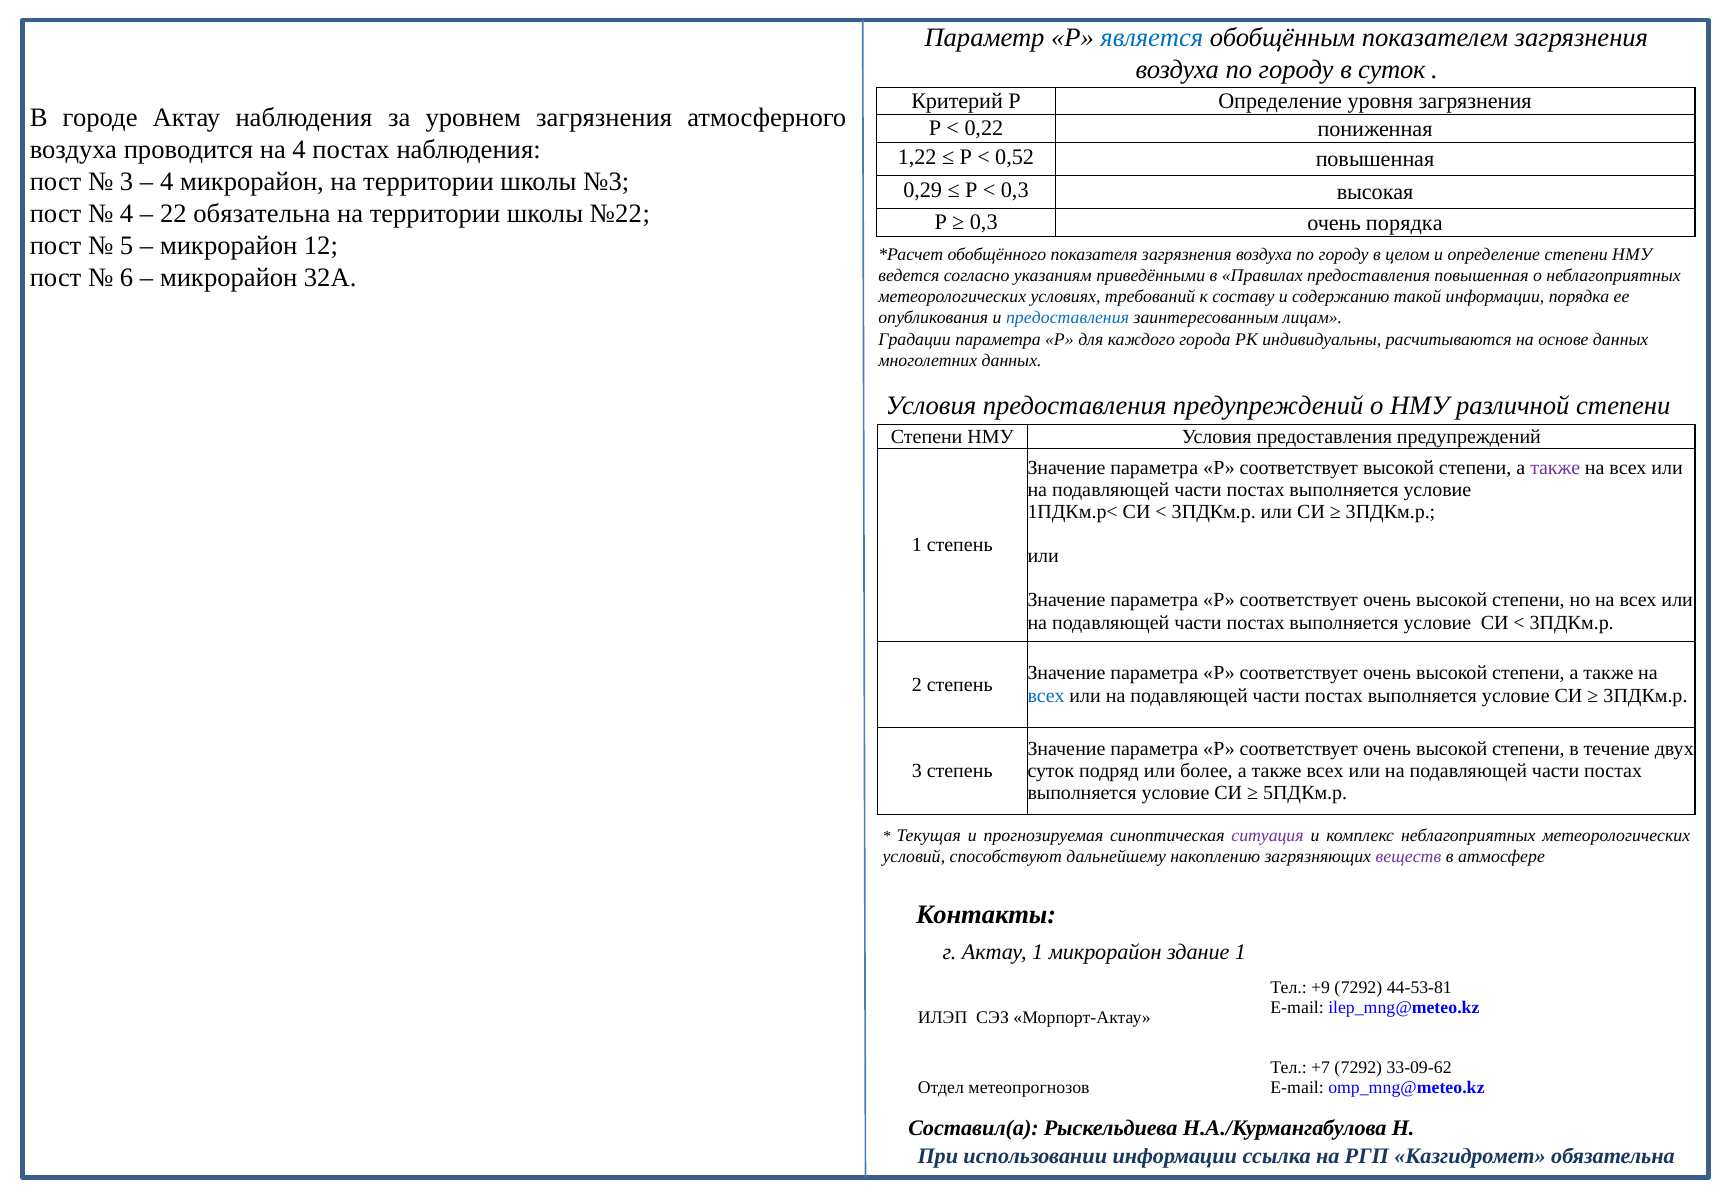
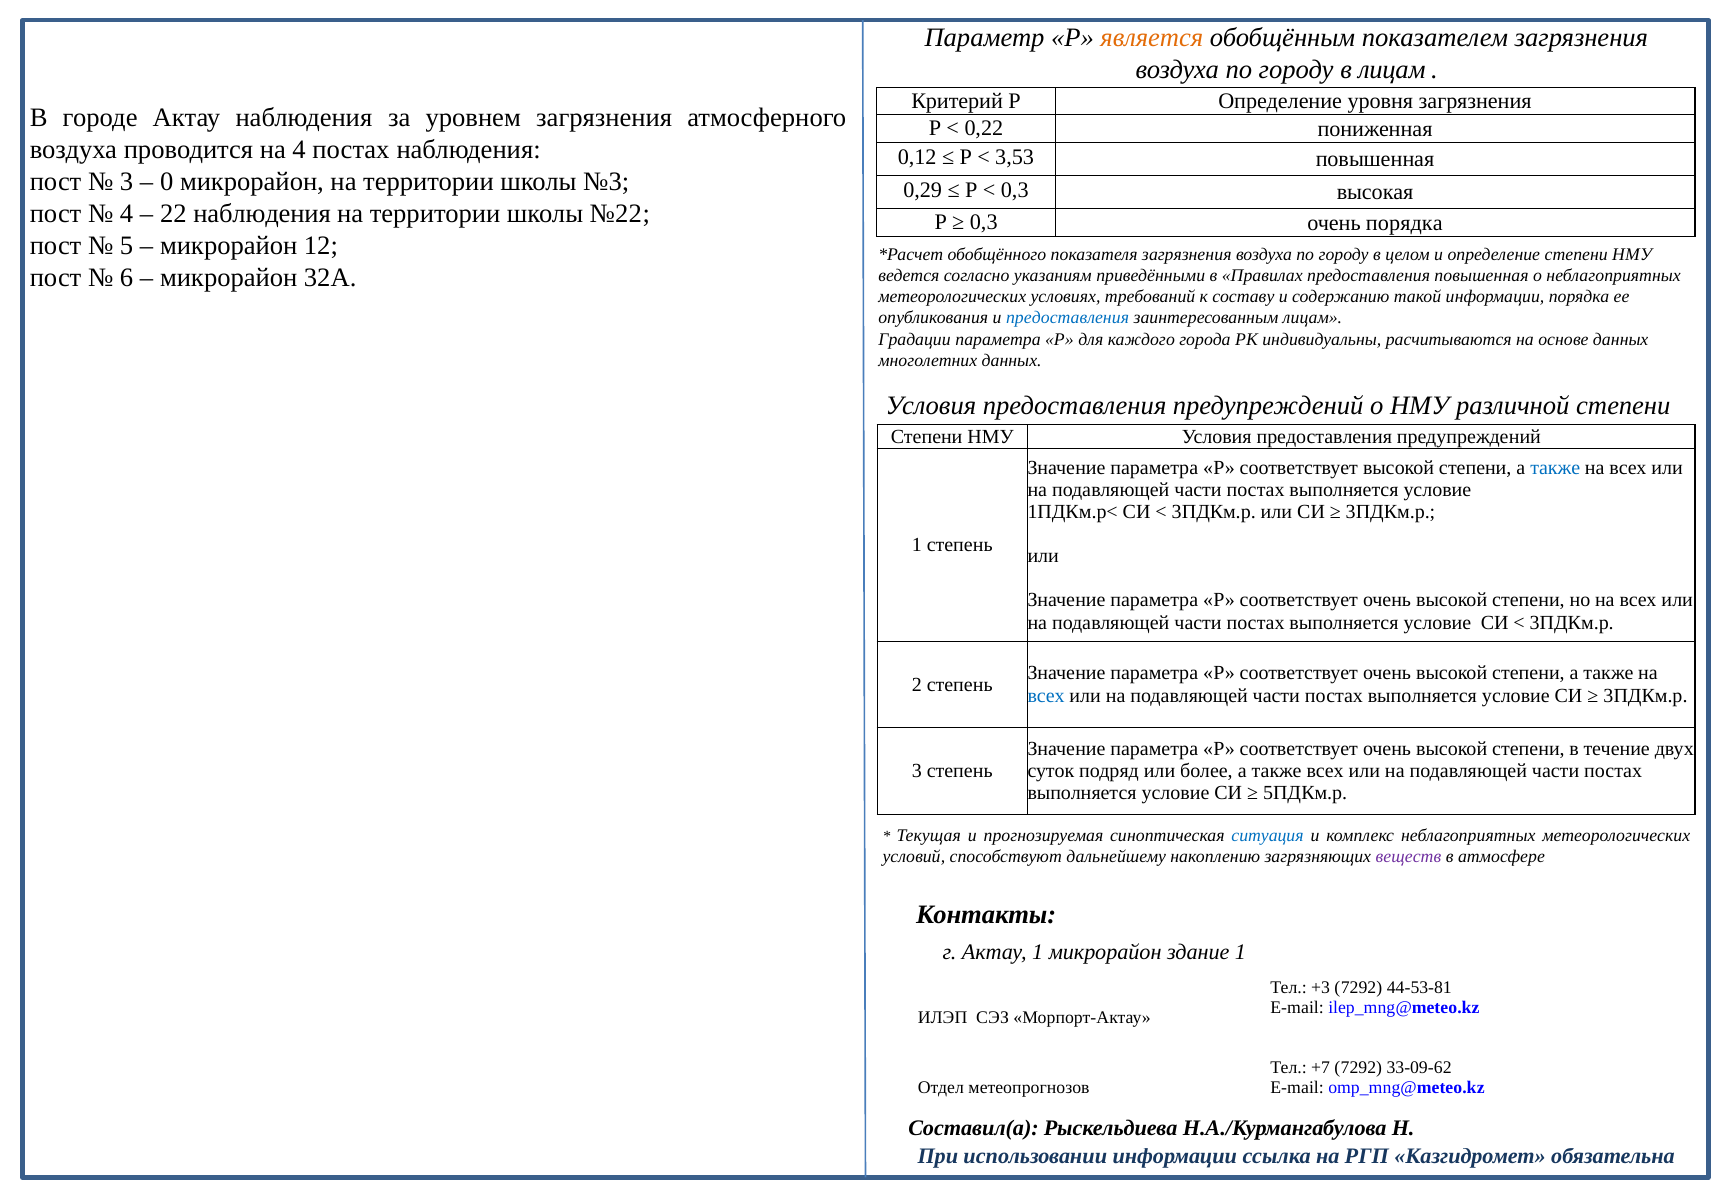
является colour: blue -> orange
в суток: суток -> лицам
1,22: 1,22 -> 0,12
0,52: 0,52 -> 3,53
4 at (167, 182): 4 -> 0
22 обязательна: обязательна -> наблюдения
также at (1555, 468) colour: purple -> blue
ситуация colour: purple -> blue
+9: +9 -> +3
